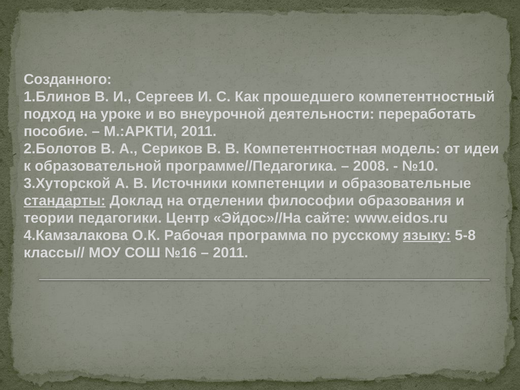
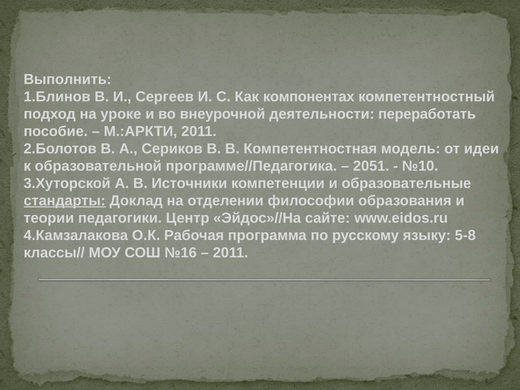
Созданного: Созданного -> Выполнить
прошедшего: прошедшего -> компонентах
2008: 2008 -> 2051
языку underline: present -> none
